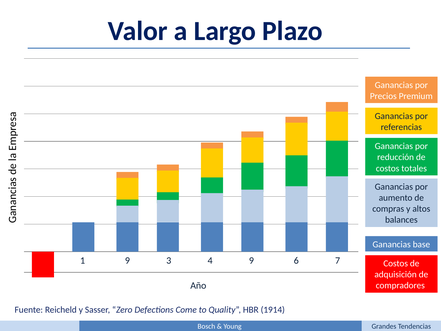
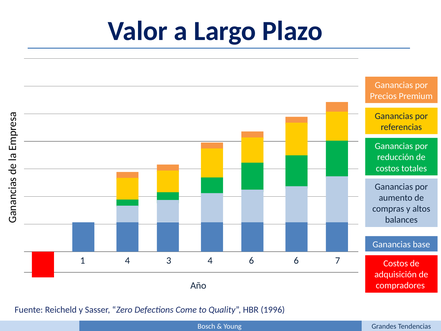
1 9: 9 -> 4
4 9: 9 -> 6
1914: 1914 -> 1996
